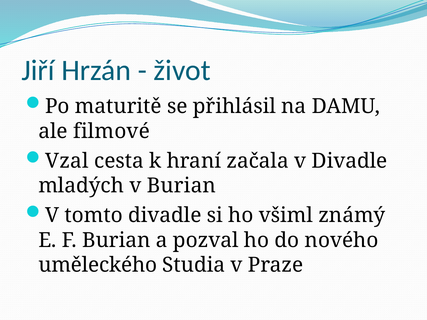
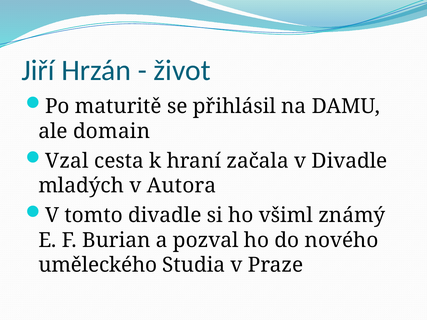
filmové: filmové -> domain
v Burian: Burian -> Autora
